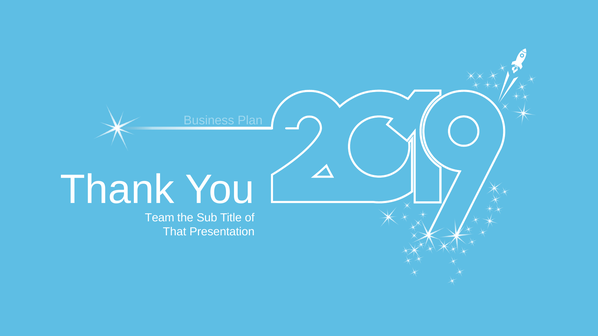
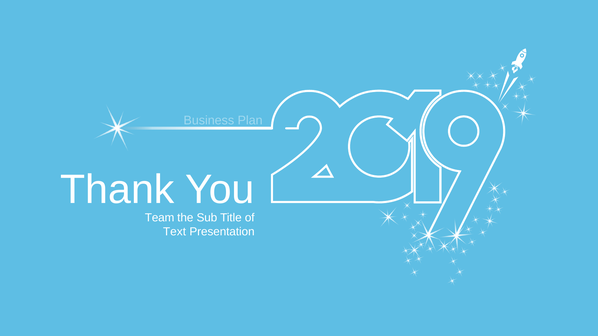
That: That -> Text
